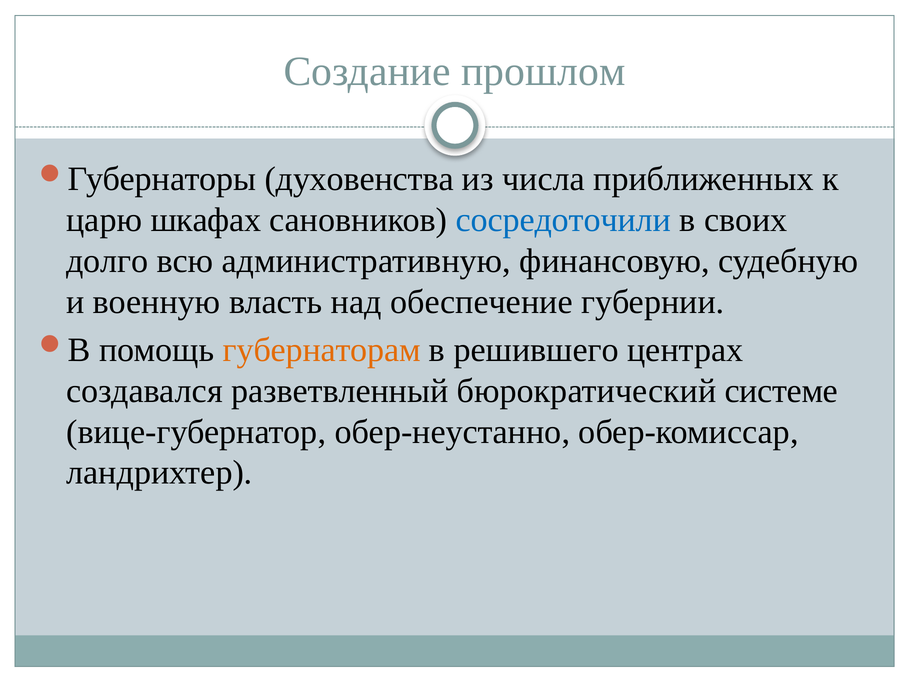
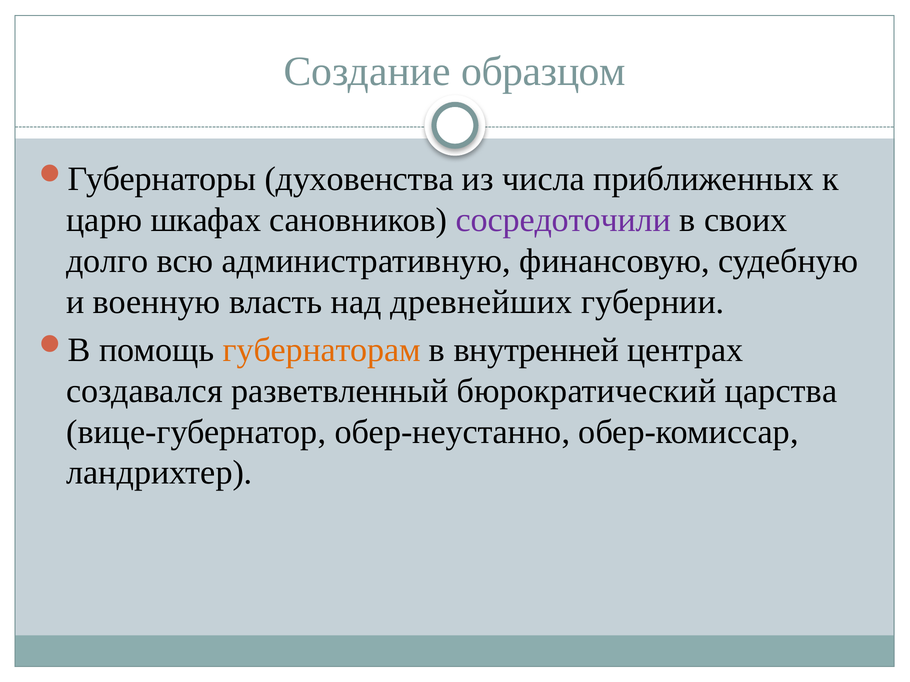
прошлом: прошлом -> образцом
сосредоточили colour: blue -> purple
обеспечение: обеспечение -> древнейших
решившего: решившего -> внутренней
системе: системе -> царства
